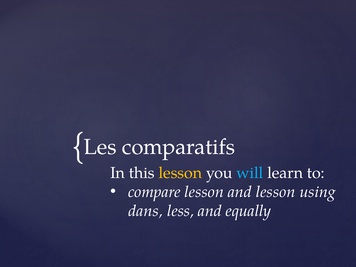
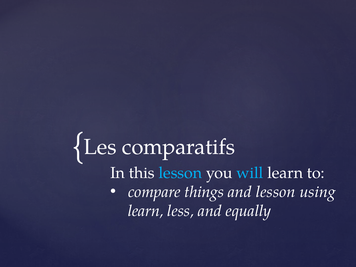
lesson at (180, 173) colour: yellow -> light blue
compare lesson: lesson -> things
dans at (146, 211): dans -> learn
